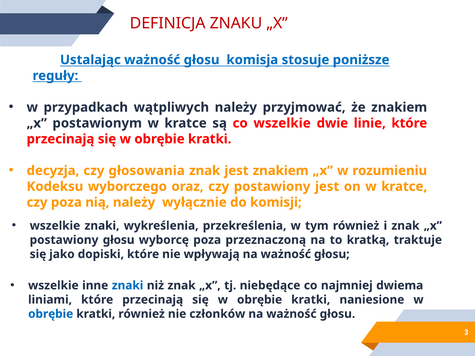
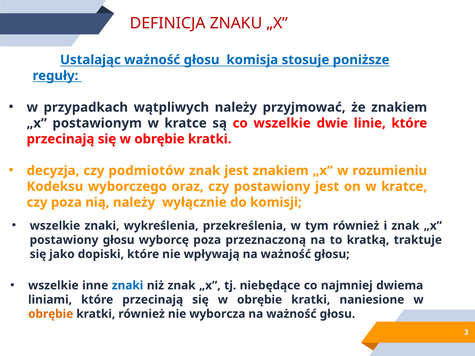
głosowania: głosowania -> podmiotów
obrębie at (51, 314) colour: blue -> orange
członków: członków -> wyborcza
